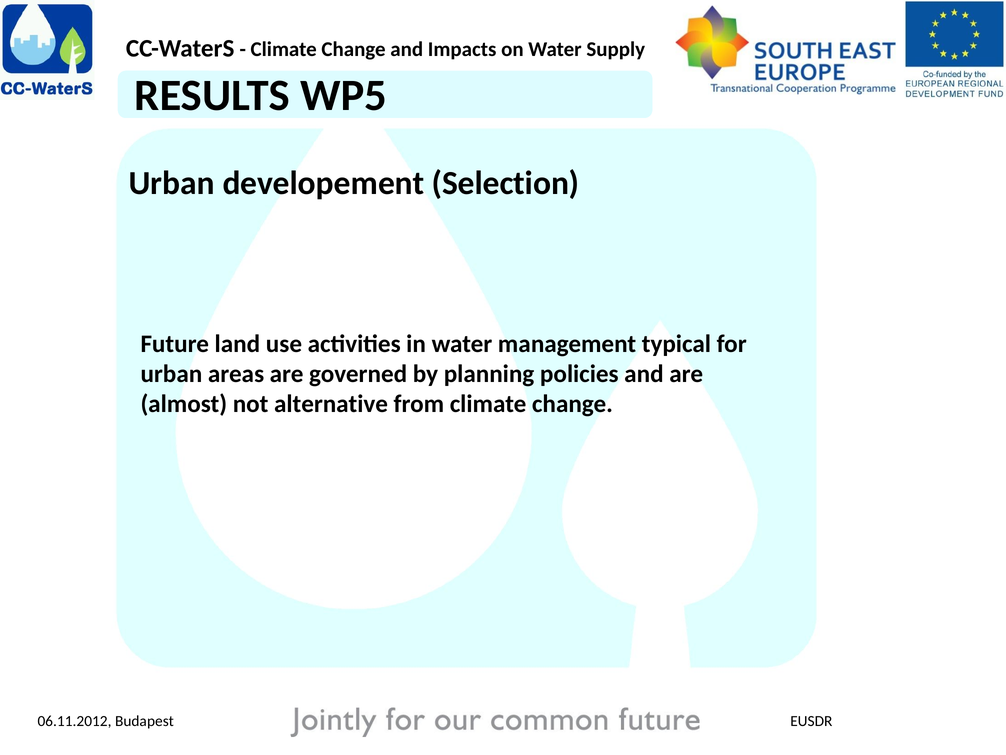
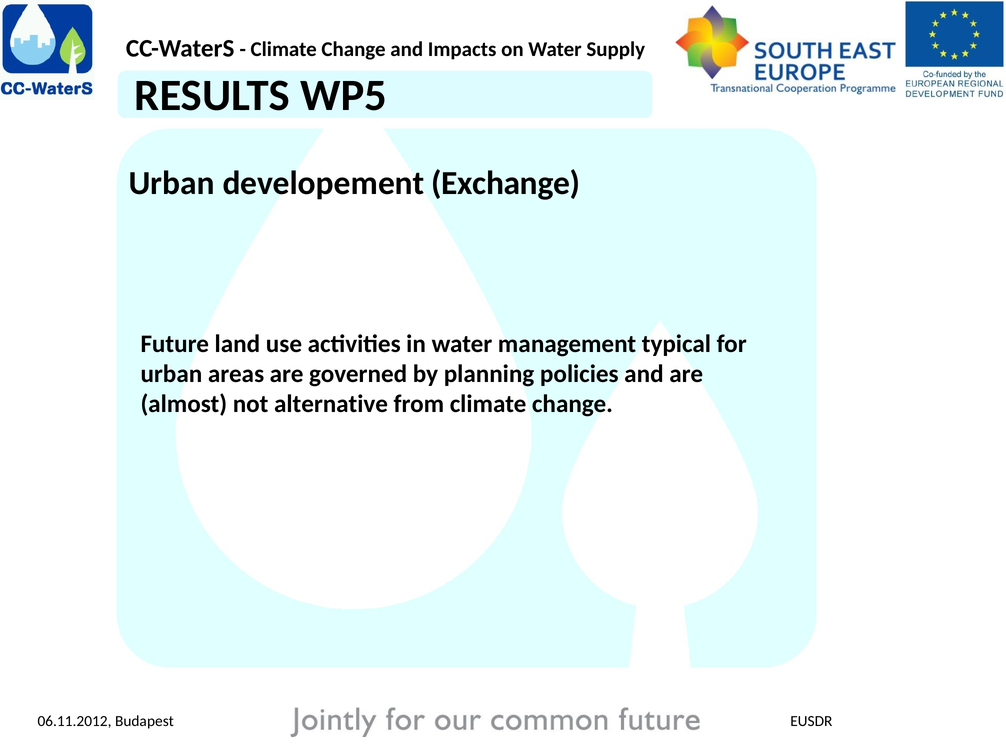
Selection: Selection -> Exchange
